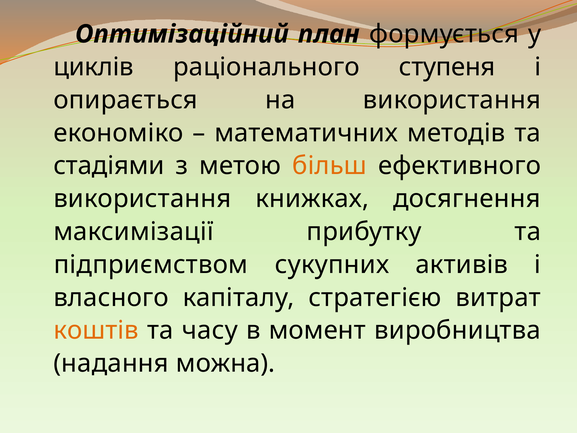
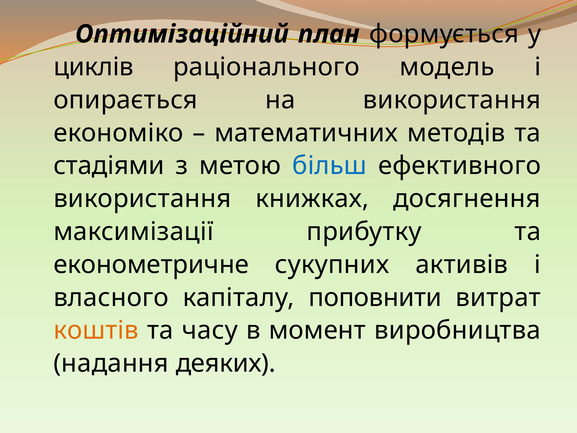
ступеня: ступеня -> модель
більш colour: orange -> blue
підприємством: підприємством -> економетричне
стратегією: стратегією -> поповнити
можна: можна -> деяких
